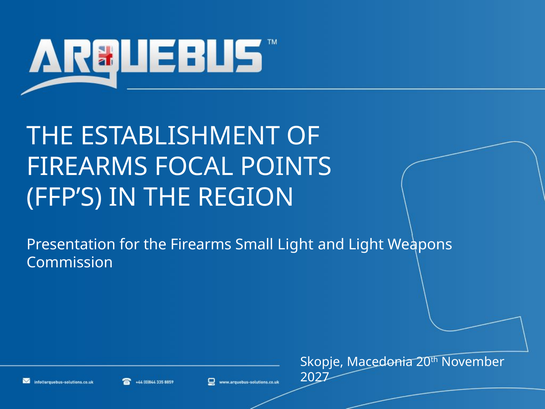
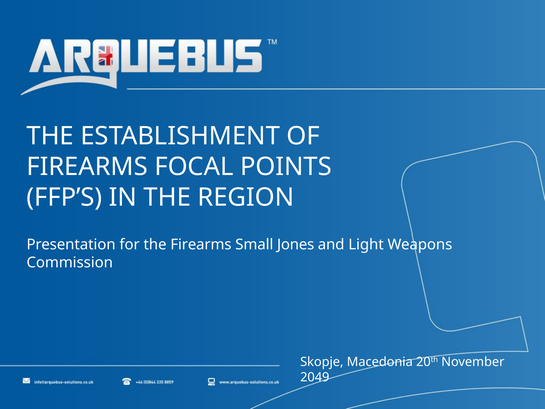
Small Light: Light -> Jones
2027: 2027 -> 2049
